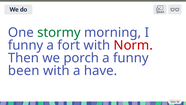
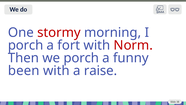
stormy colour: green -> red
funny at (26, 45): funny -> porch
have: have -> raise
